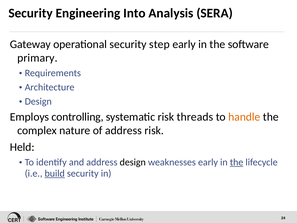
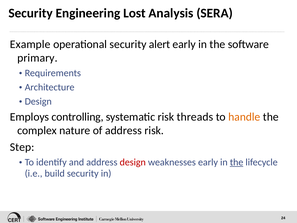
Into: Into -> Lost
Gateway: Gateway -> Example
step: step -> alert
Held: Held -> Step
design at (133, 162) colour: black -> red
build underline: present -> none
